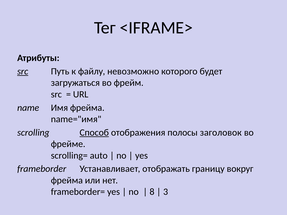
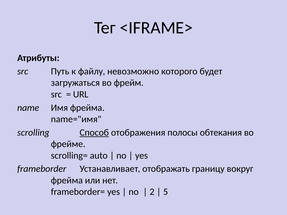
src at (23, 71) underline: present -> none
заголовок: заголовок -> обтекания
8: 8 -> 2
3: 3 -> 5
